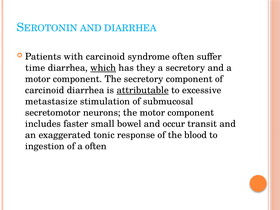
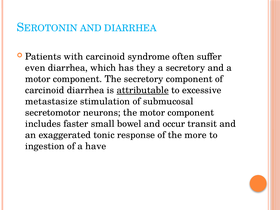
time: time -> even
which underline: present -> none
blood: blood -> more
a often: often -> have
